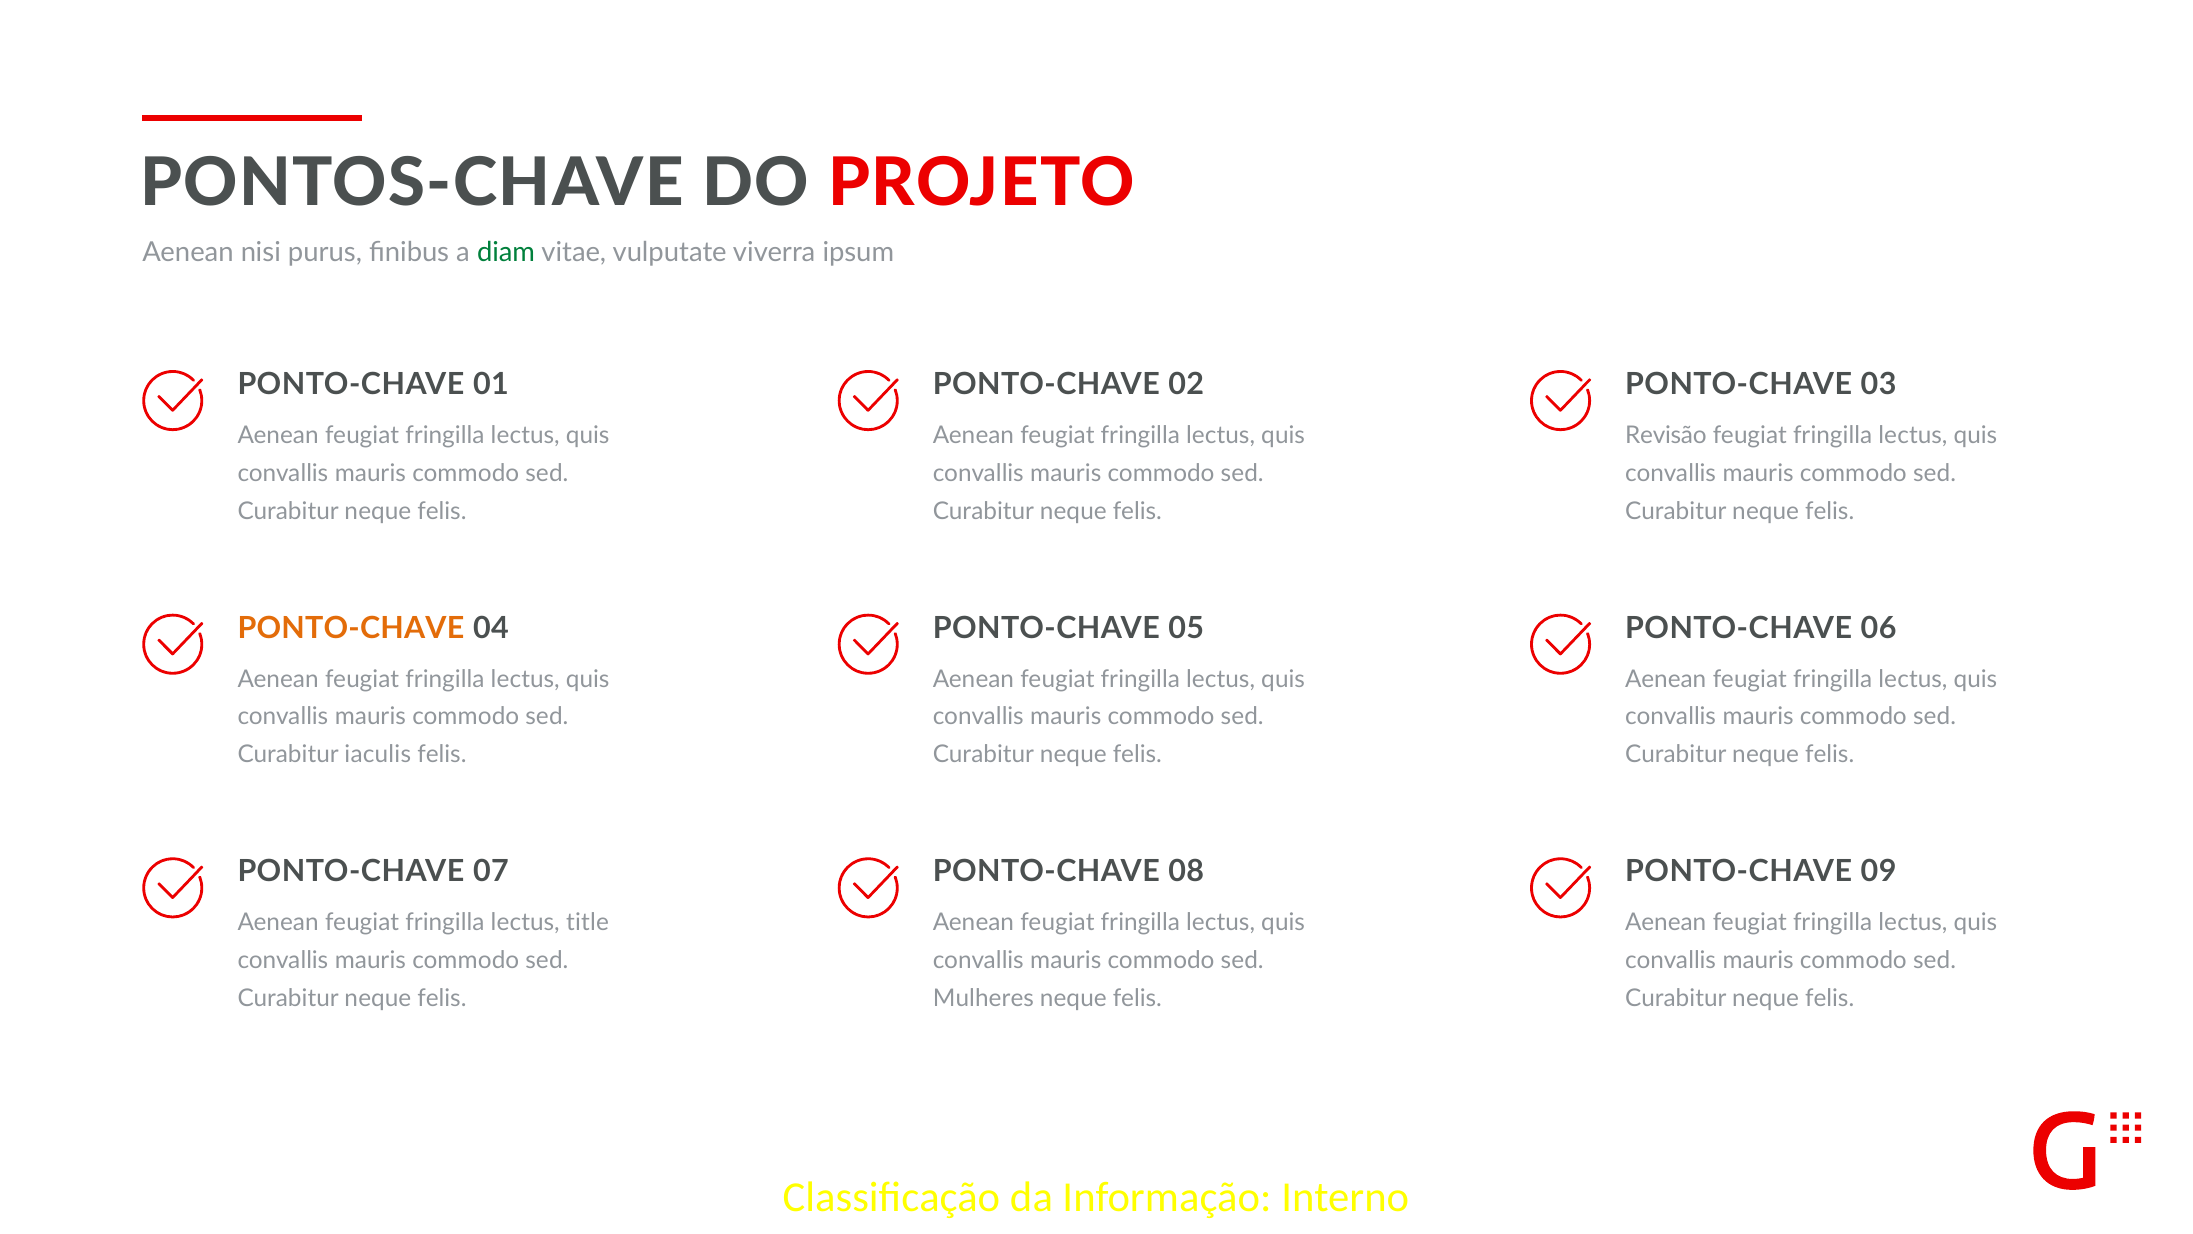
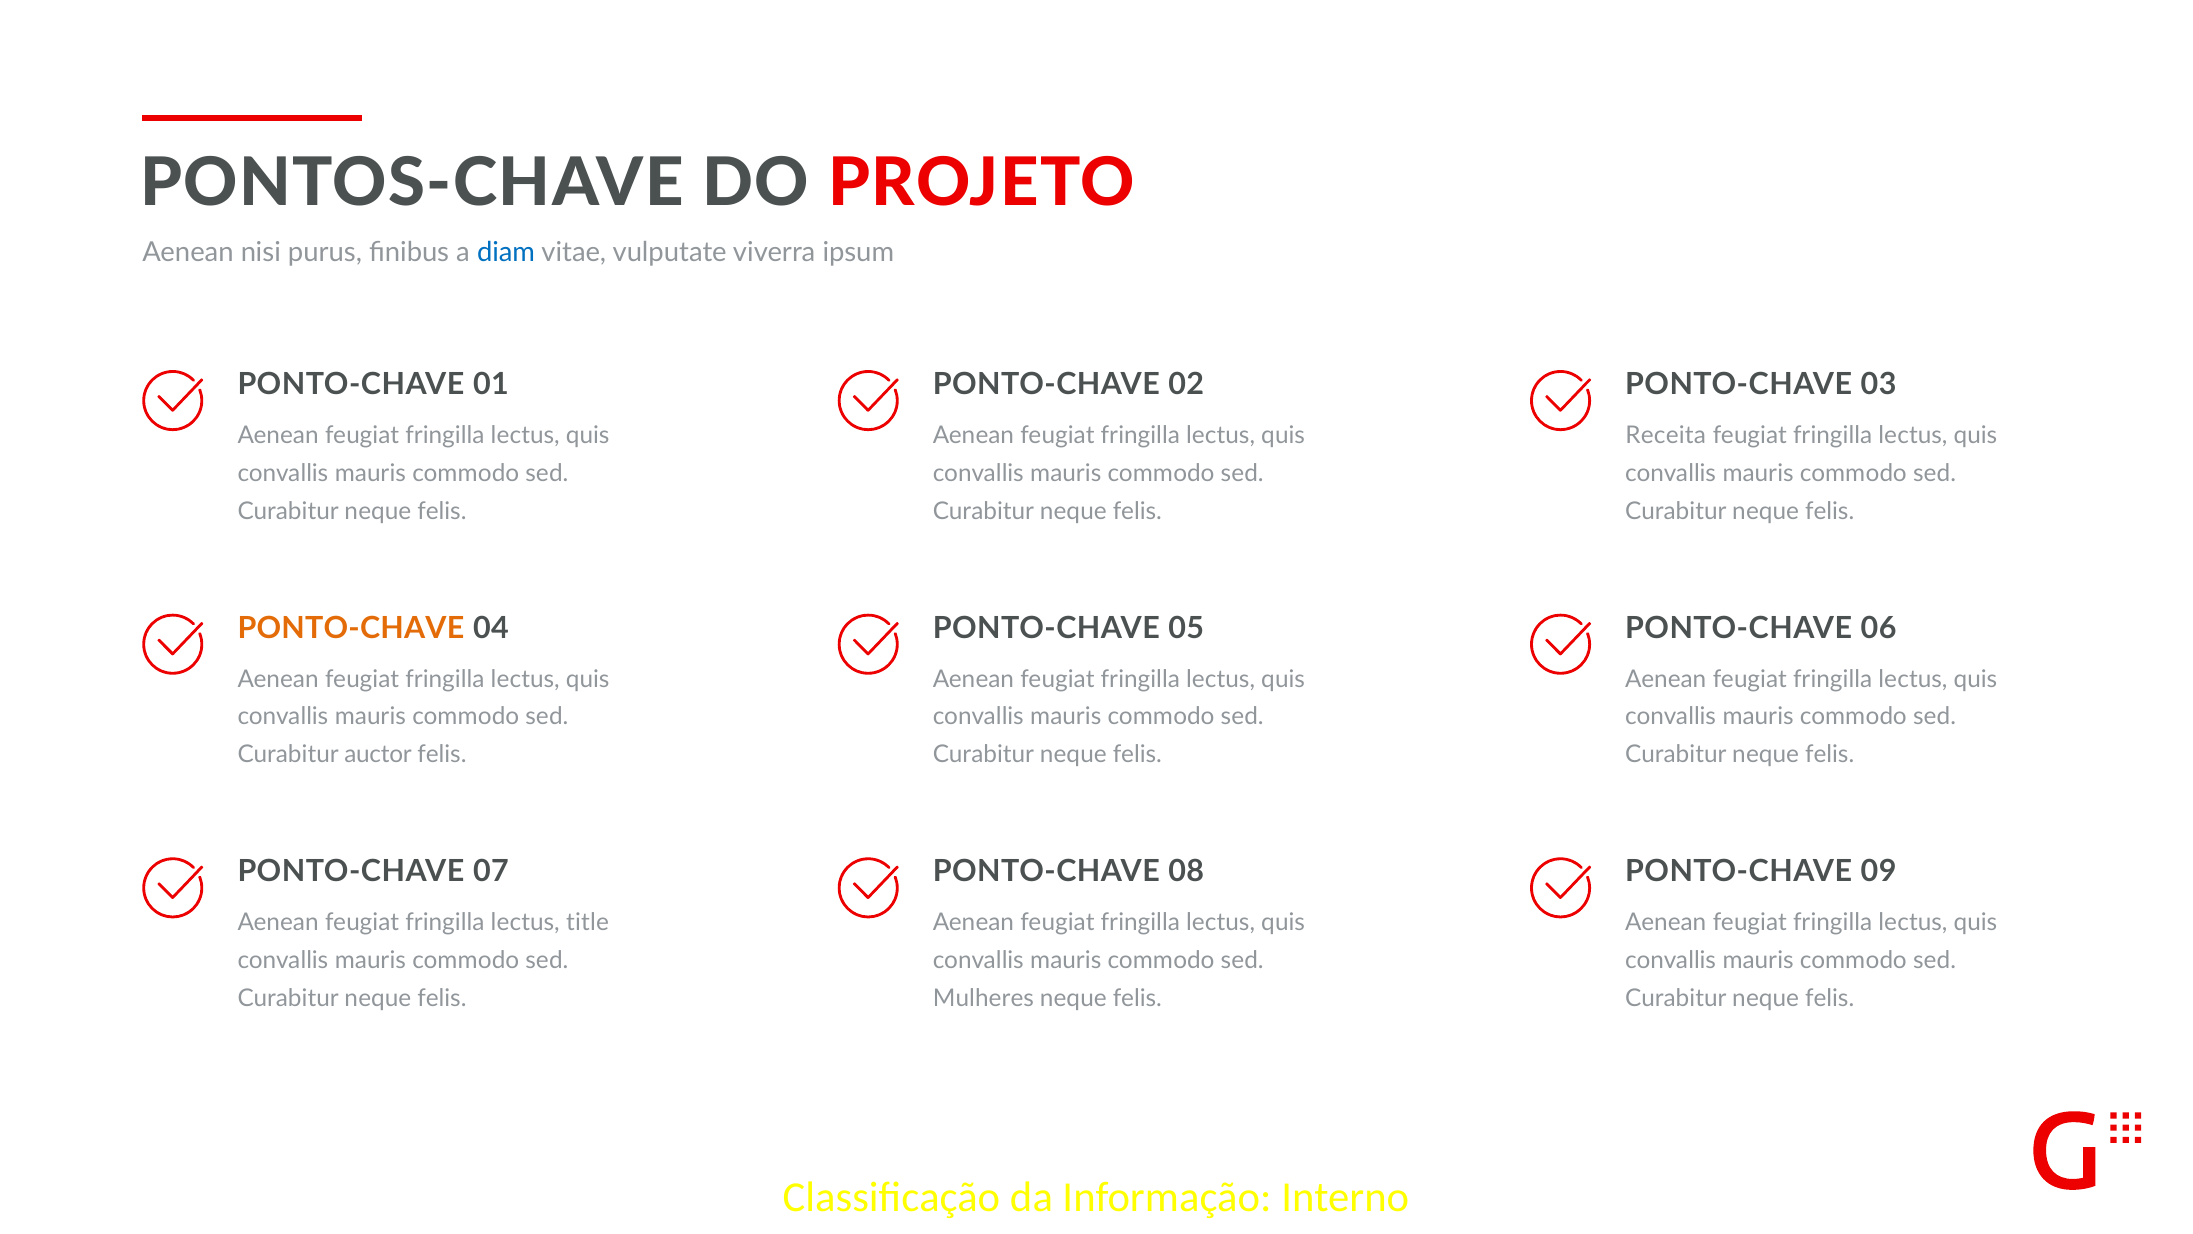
diam colour: green -> blue
Revisão: Revisão -> Receita
iaculis: iaculis -> auctor
